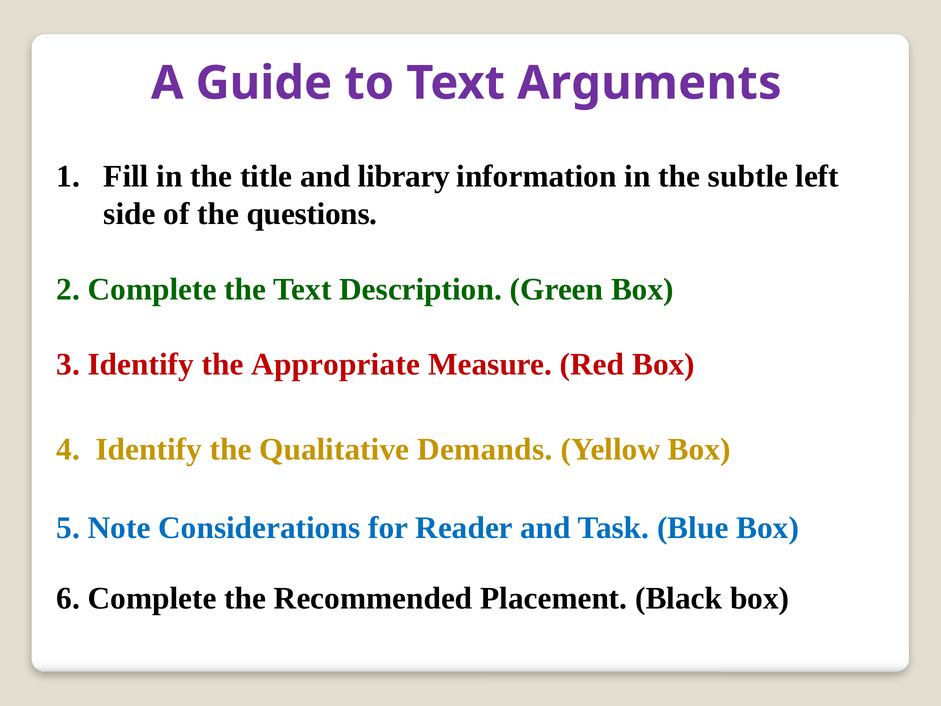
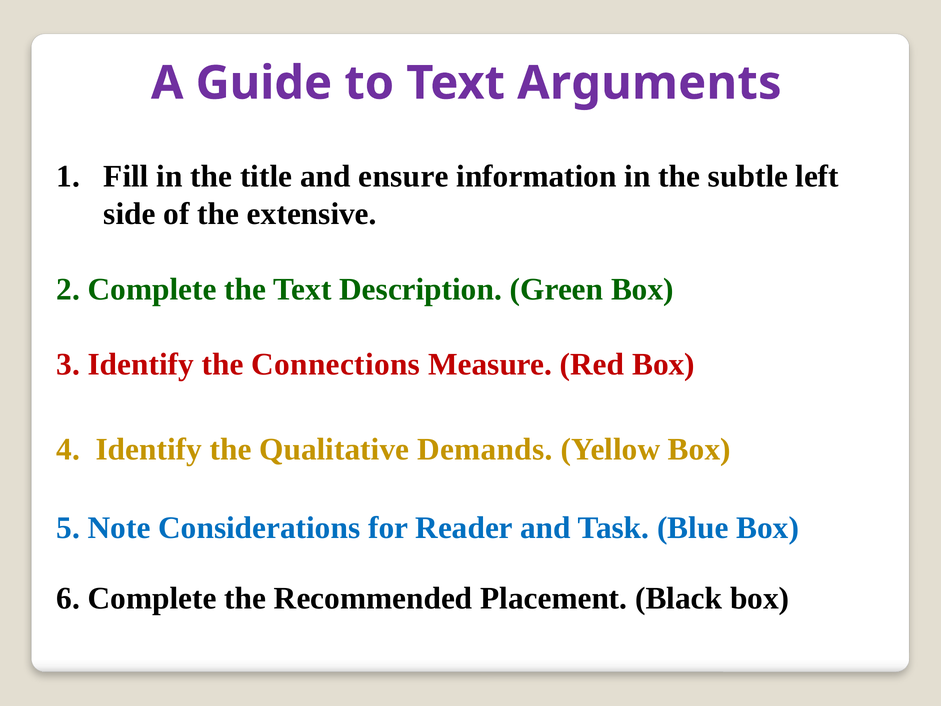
library: library -> ensure
questions: questions -> extensive
Appropriate: Appropriate -> Connections
